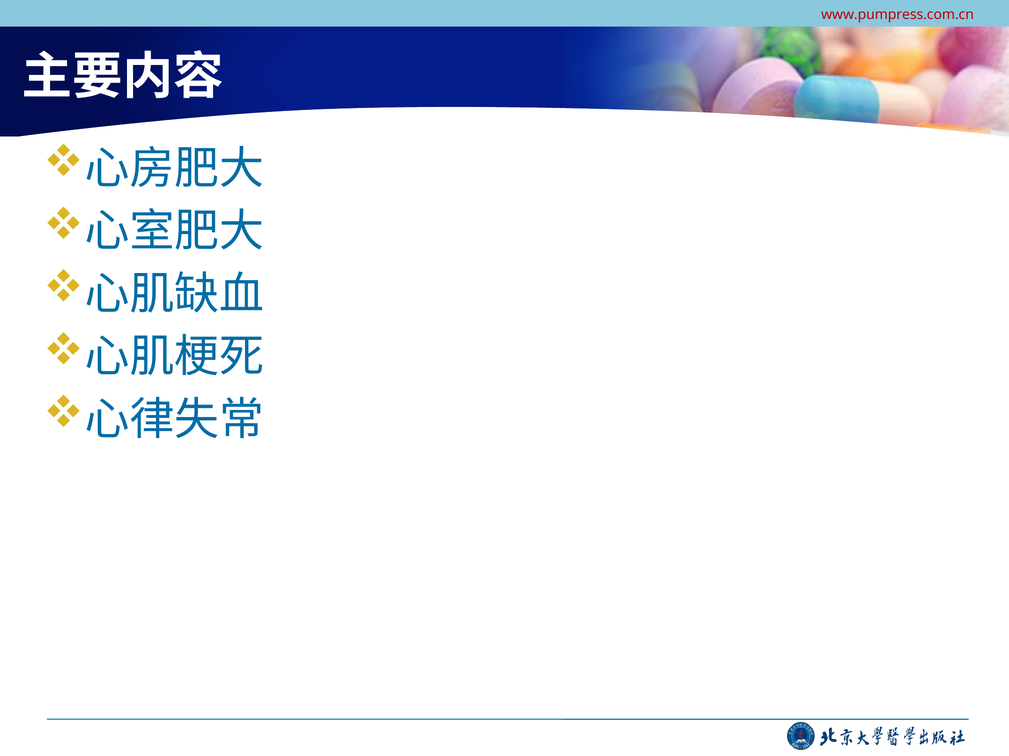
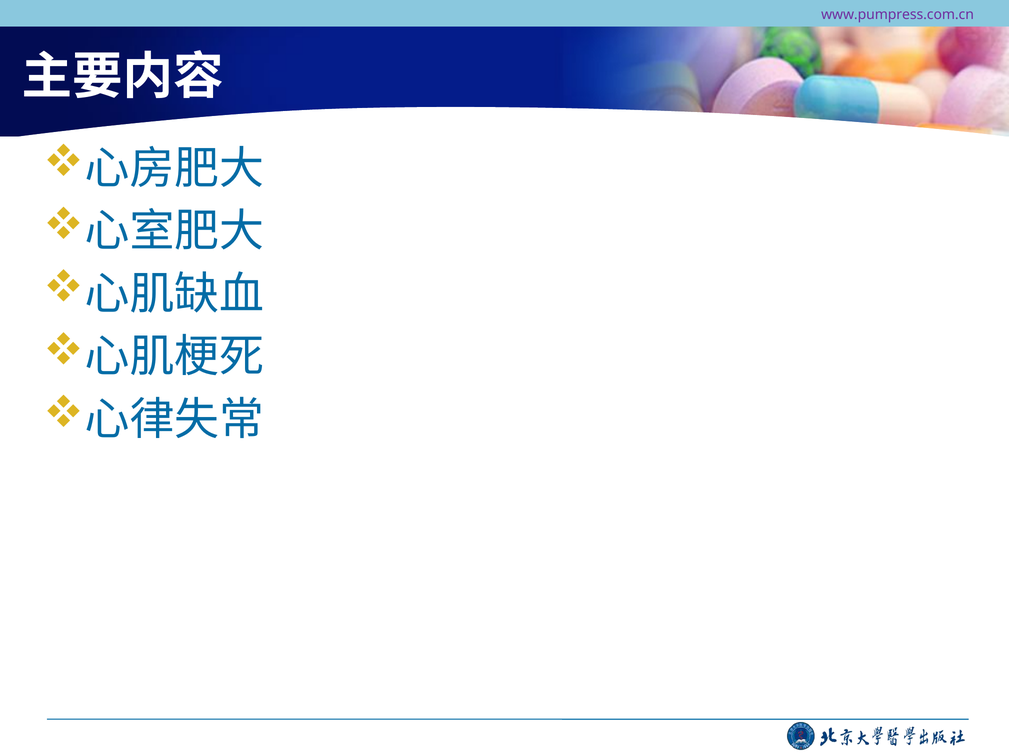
www.pumpress.com.cn colour: red -> purple
